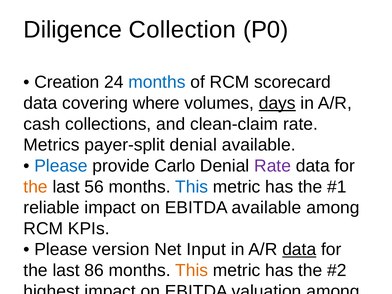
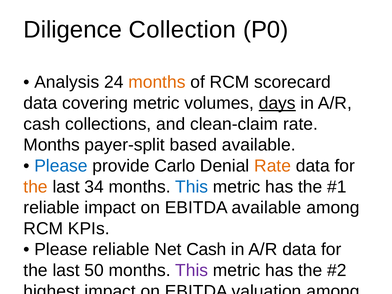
Creation: Creation -> Analysis
months at (157, 82) colour: blue -> orange
covering where: where -> metric
Metrics at (52, 145): Metrics -> Months
payer-split denial: denial -> based
Rate at (273, 166) colour: purple -> orange
56: 56 -> 34
Please version: version -> reliable
Net Input: Input -> Cash
data at (299, 249) underline: present -> none
86: 86 -> 50
This at (192, 270) colour: orange -> purple
